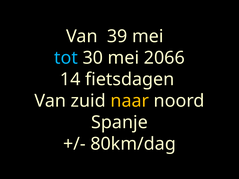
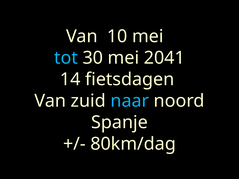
39: 39 -> 10
2066: 2066 -> 2041
naar colour: yellow -> light blue
